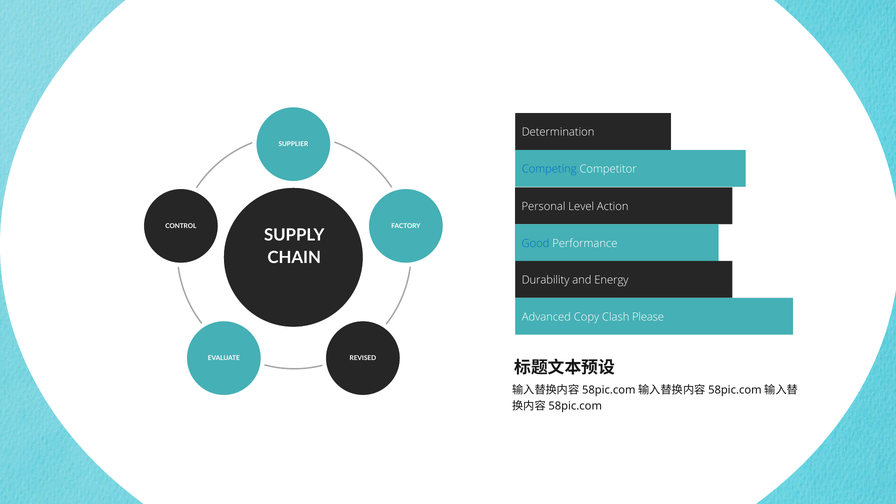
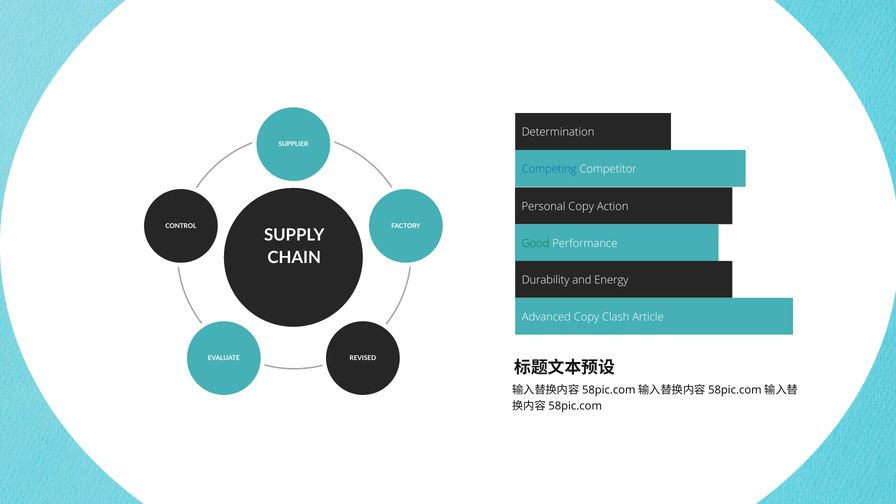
Personal Level: Level -> Copy
Good colour: blue -> green
Please: Please -> Article
